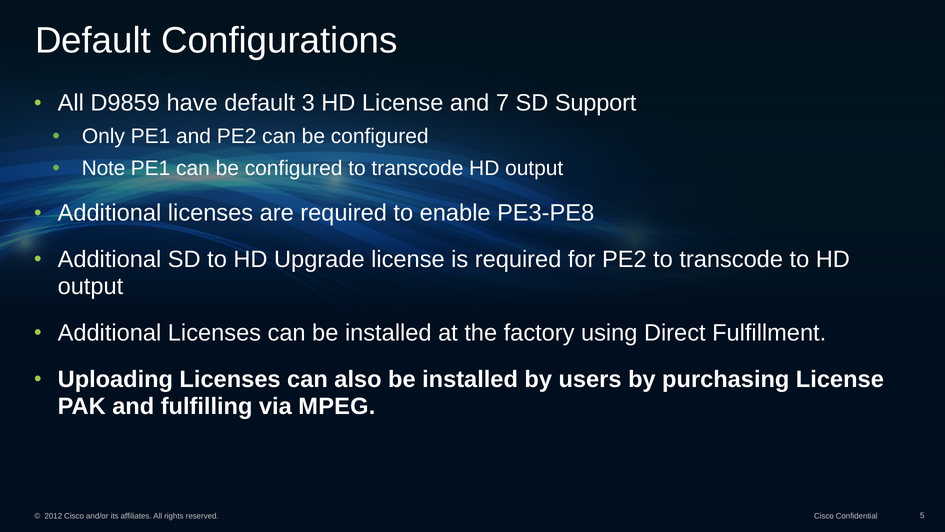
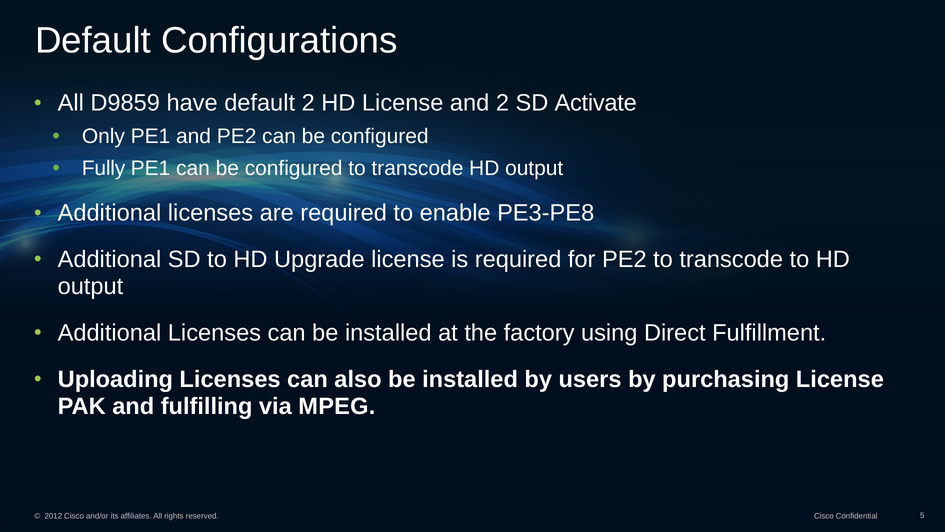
default 3: 3 -> 2
and 7: 7 -> 2
Support: Support -> Activate
Note: Note -> Fully
